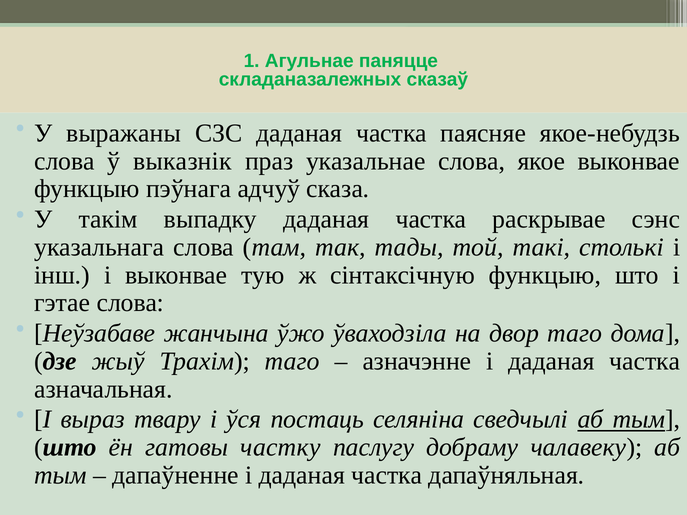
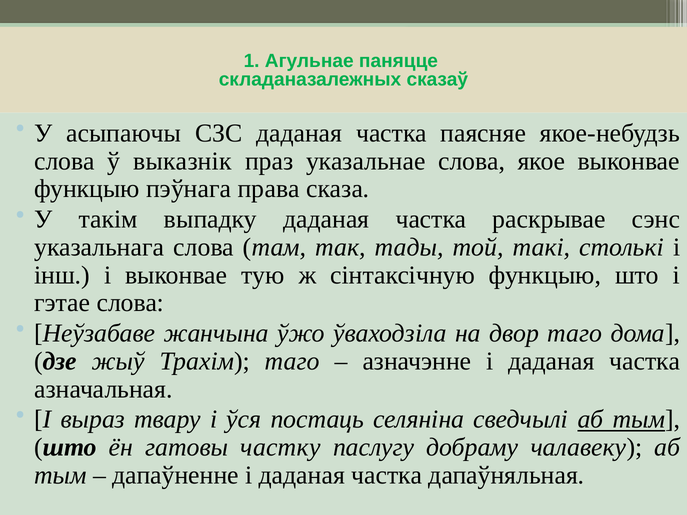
выражаны: выражаны -> асыпаючы
адчуў: адчуў -> права
